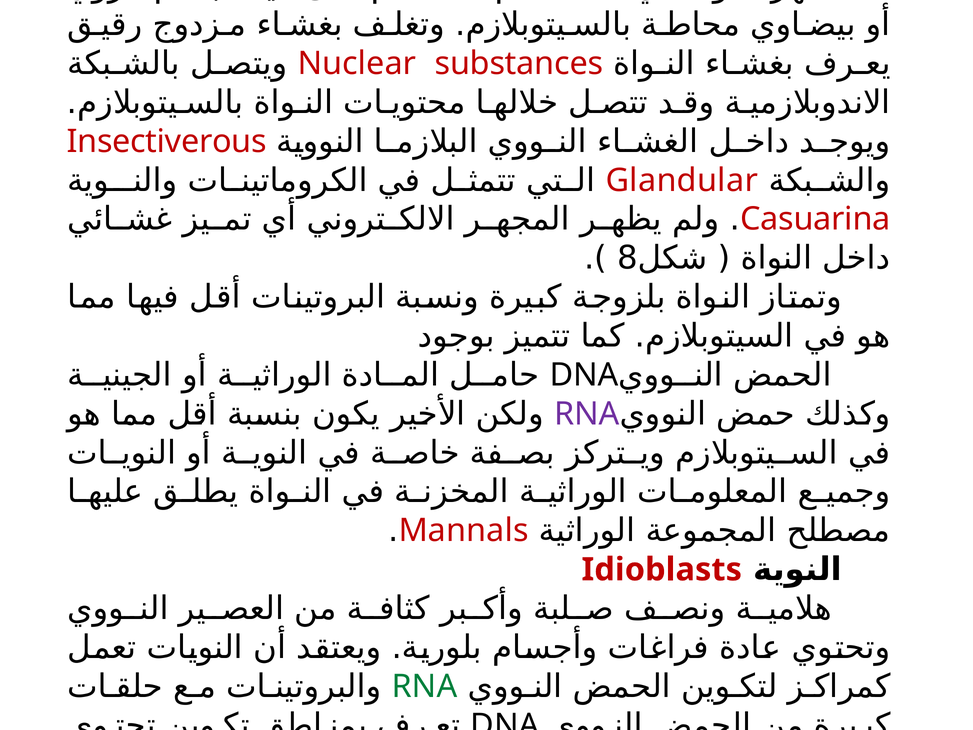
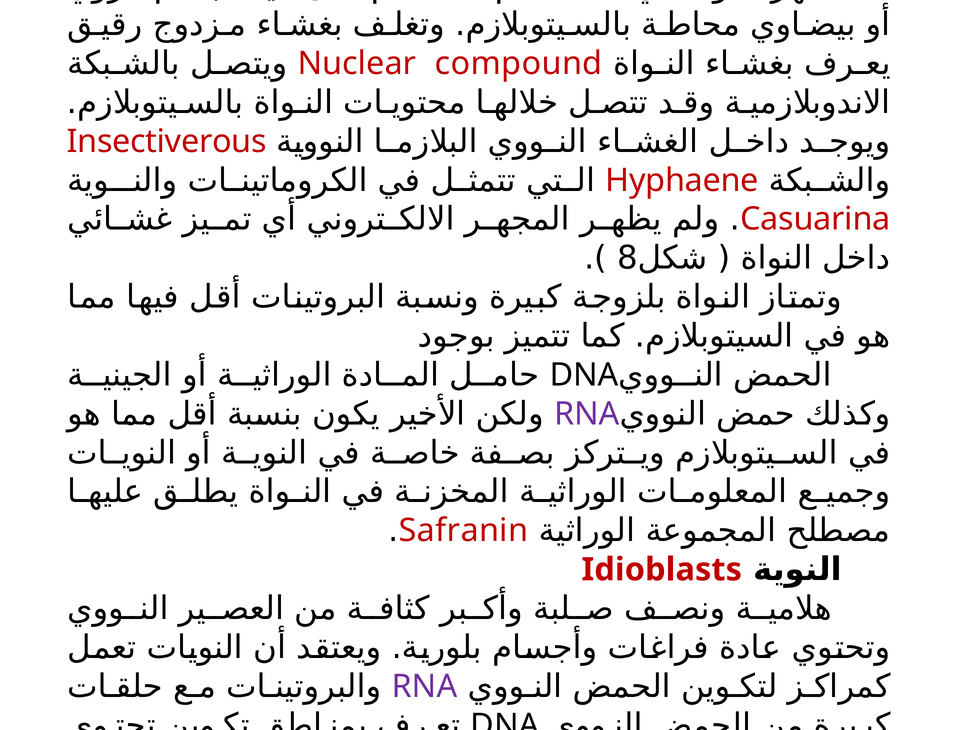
substances: substances -> compound
Glandular: Glandular -> Hyphaene
Mannals: Mannals -> Safranin
RNA at (425, 686) colour: green -> purple
